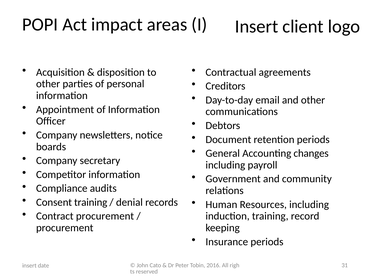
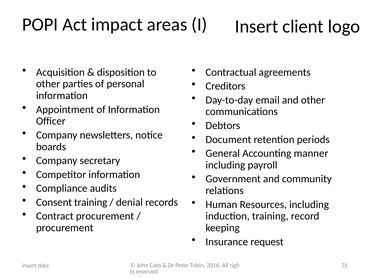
changes: changes -> manner
Insurance periods: periods -> request
